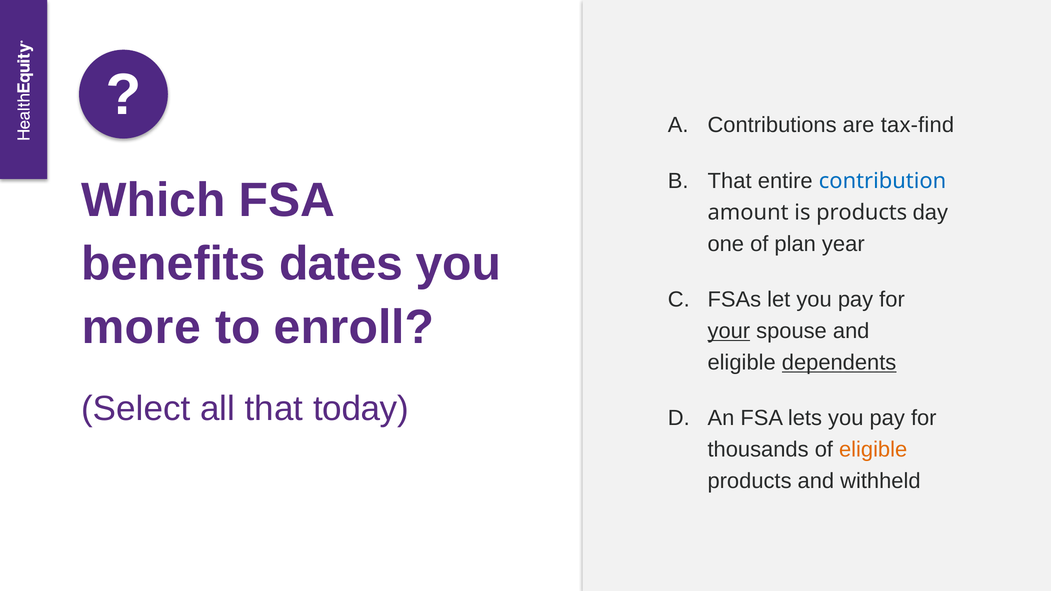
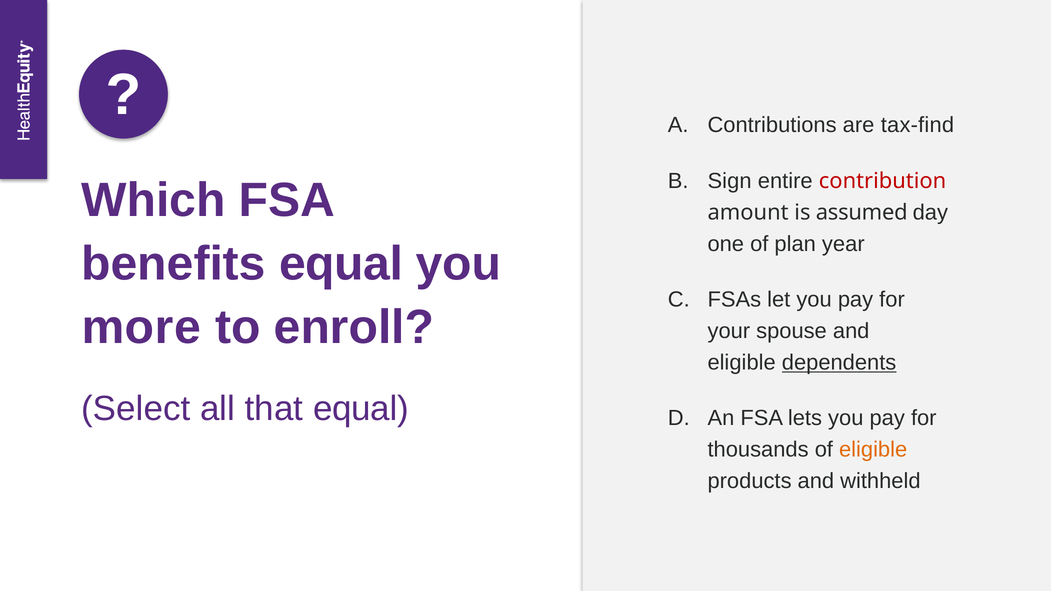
That at (730, 181): That -> Sign
contribution colour: blue -> red
is products: products -> assumed
benefits dates: dates -> equal
your underline: present -> none
that today: today -> equal
